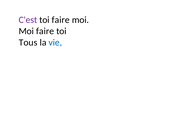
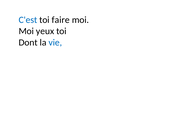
C'est colour: purple -> blue
Moi faire: faire -> yeux
Tous: Tous -> Dont
